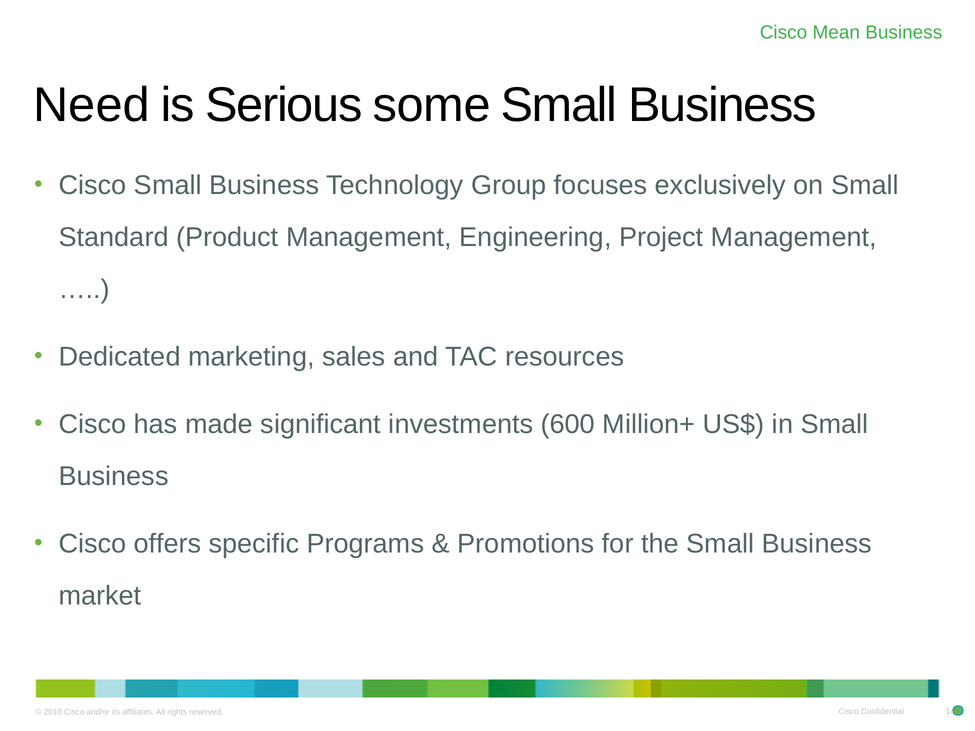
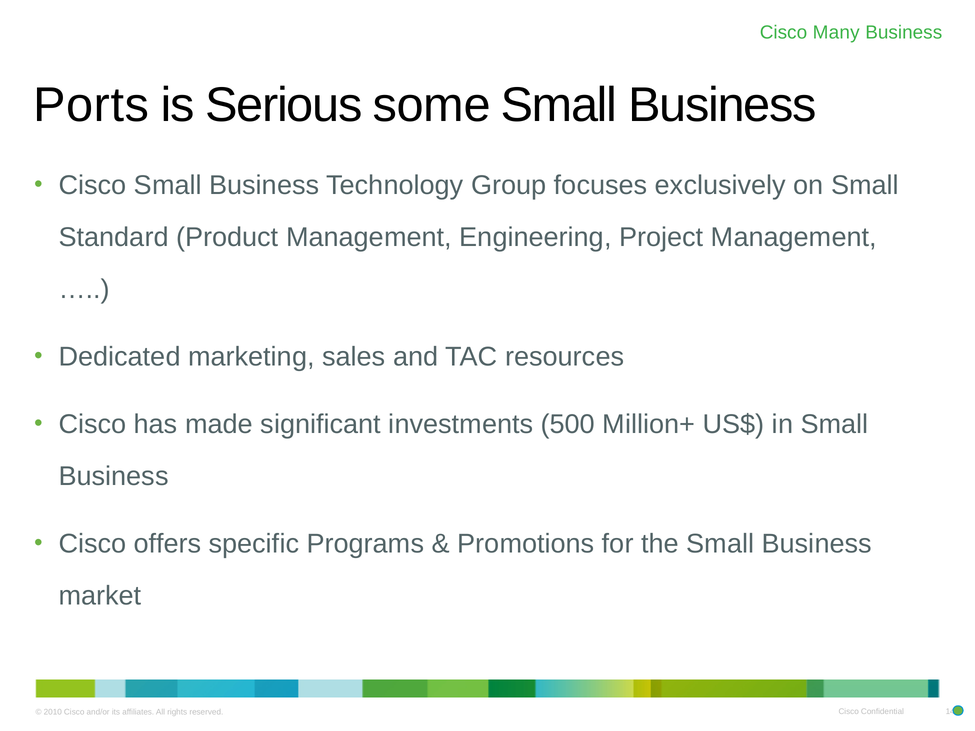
Mean: Mean -> Many
Need: Need -> Ports
600: 600 -> 500
